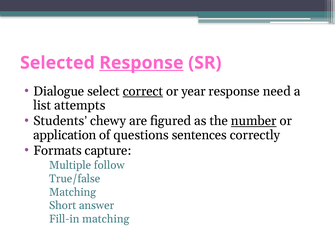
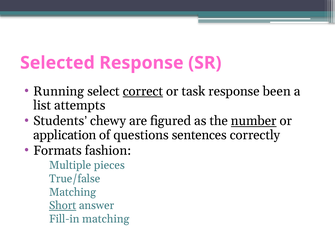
Response at (141, 63) underline: present -> none
Dialogue: Dialogue -> Running
year: year -> task
need: need -> been
capture: capture -> fashion
follow: follow -> pieces
Short underline: none -> present
